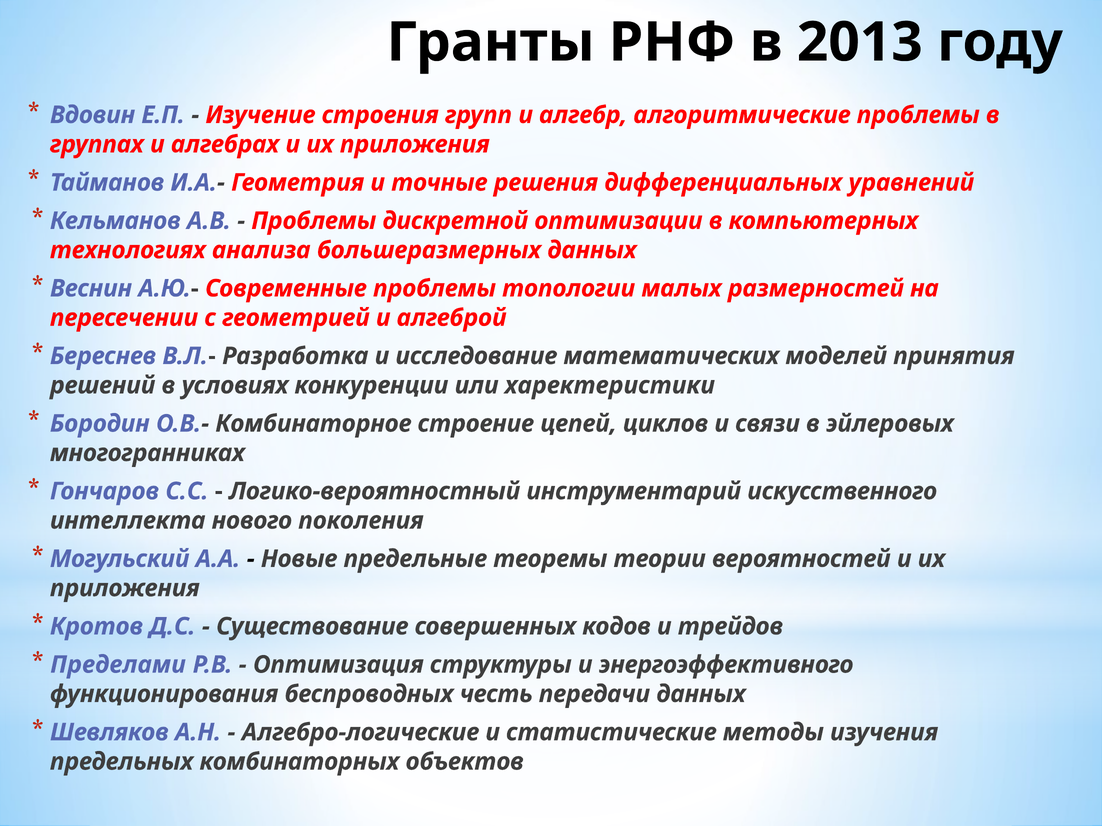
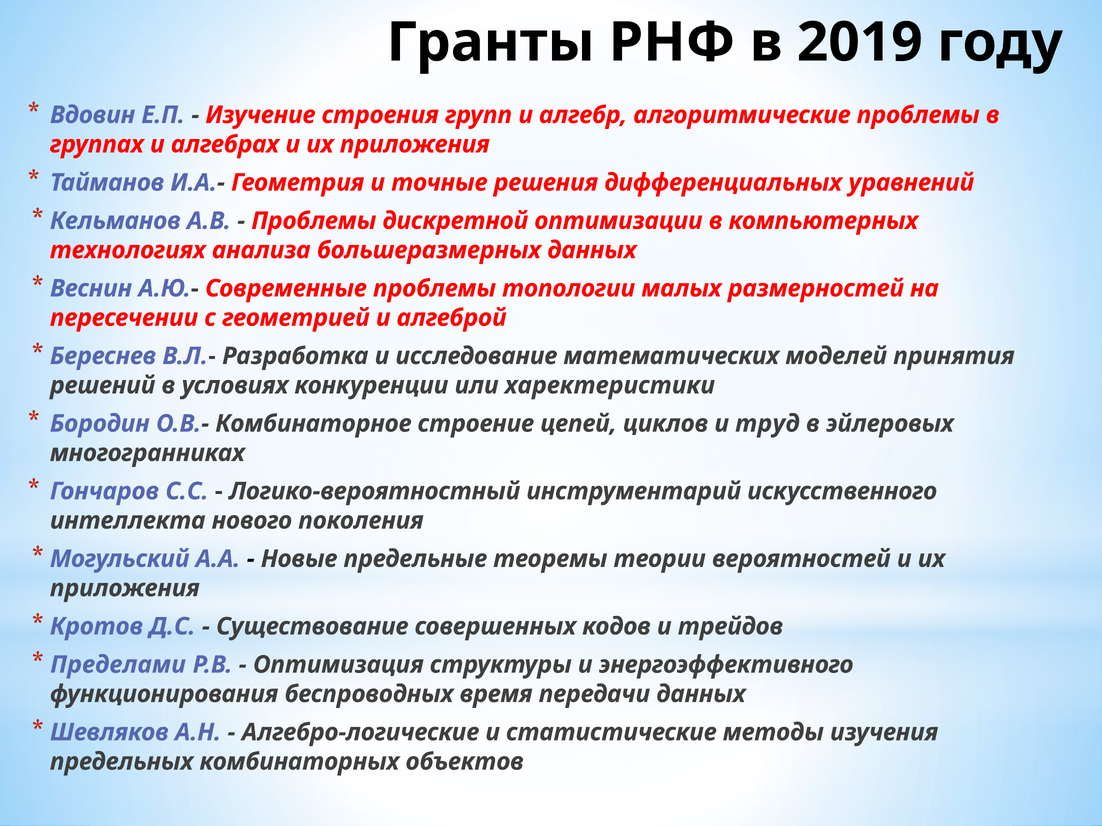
2013: 2013 -> 2019
связи: связи -> труд
честь: честь -> время
